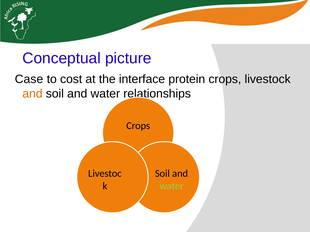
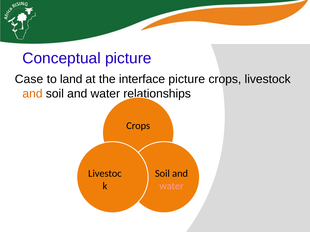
cost: cost -> land
interface protein: protein -> picture
water at (172, 186) colour: light green -> pink
